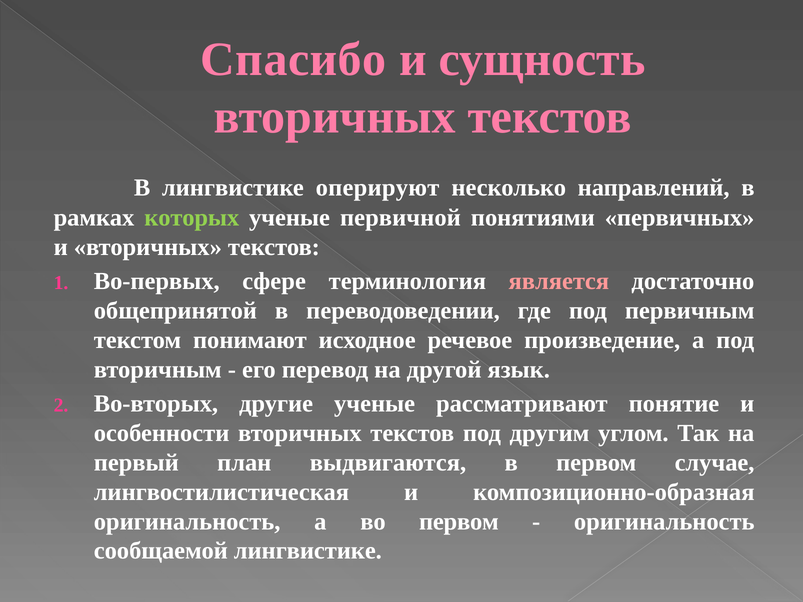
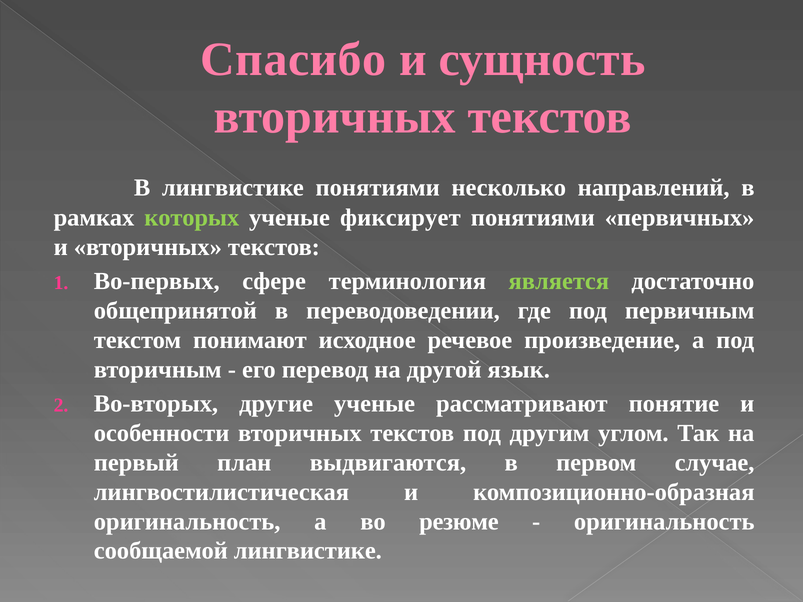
лингвистике оперируют: оперируют -> понятиями
первичной: первичной -> фиксирует
является colour: pink -> light green
во первом: первом -> резюме
